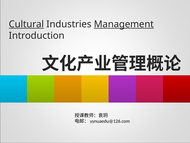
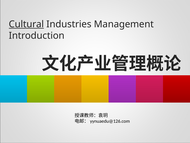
Management underline: present -> none
